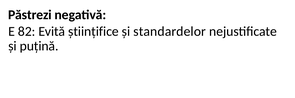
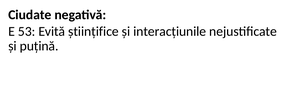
Păstrezi: Păstrezi -> Ciudate
82: 82 -> 53
standardelor: standardelor -> interacțiunile
